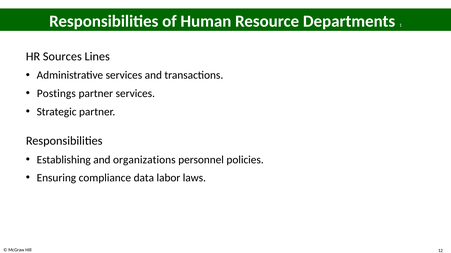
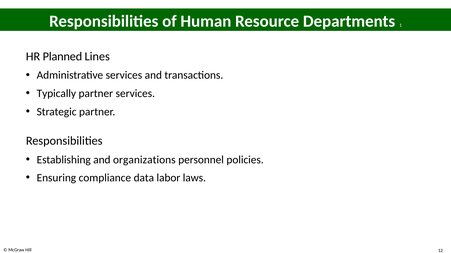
Sources: Sources -> Planned
Postings: Postings -> Typically
